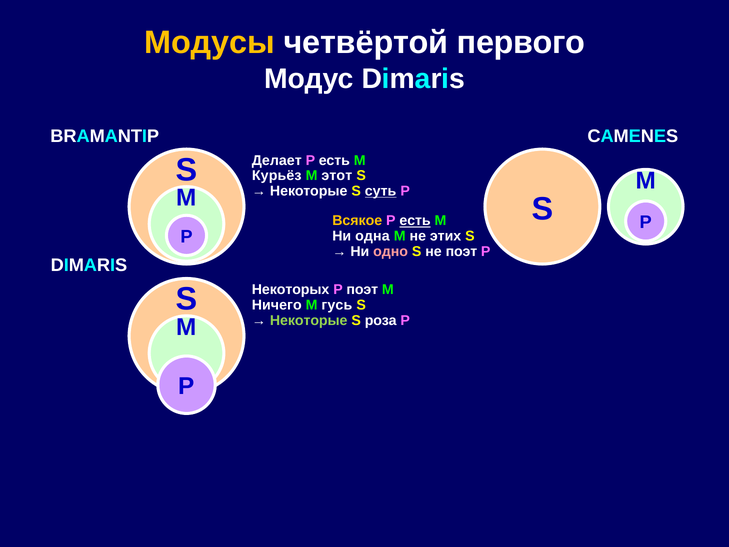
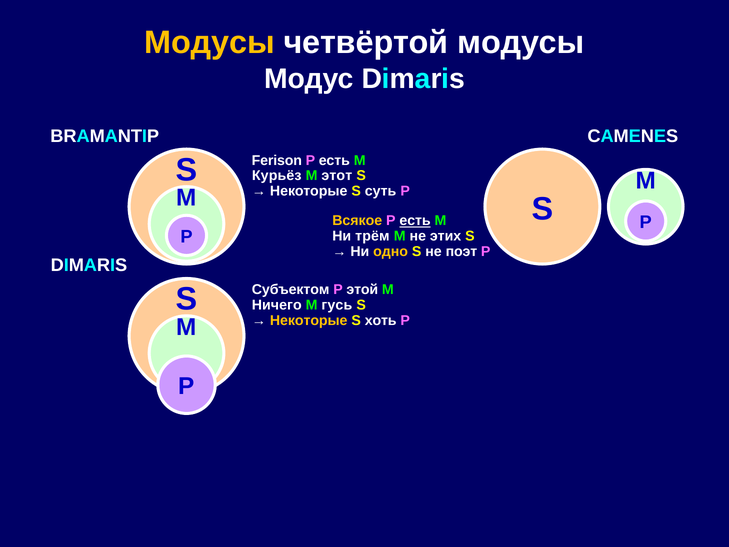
четвёртой первого: первого -> модусы
Делает: Делает -> Ferison
суть underline: present -> none
одна: одна -> трём
одно colour: pink -> yellow
Некоторых: Некоторых -> Субъектом
P поэт: поэт -> этой
Некоторые at (309, 320) colour: light green -> yellow
роза: роза -> хоть
